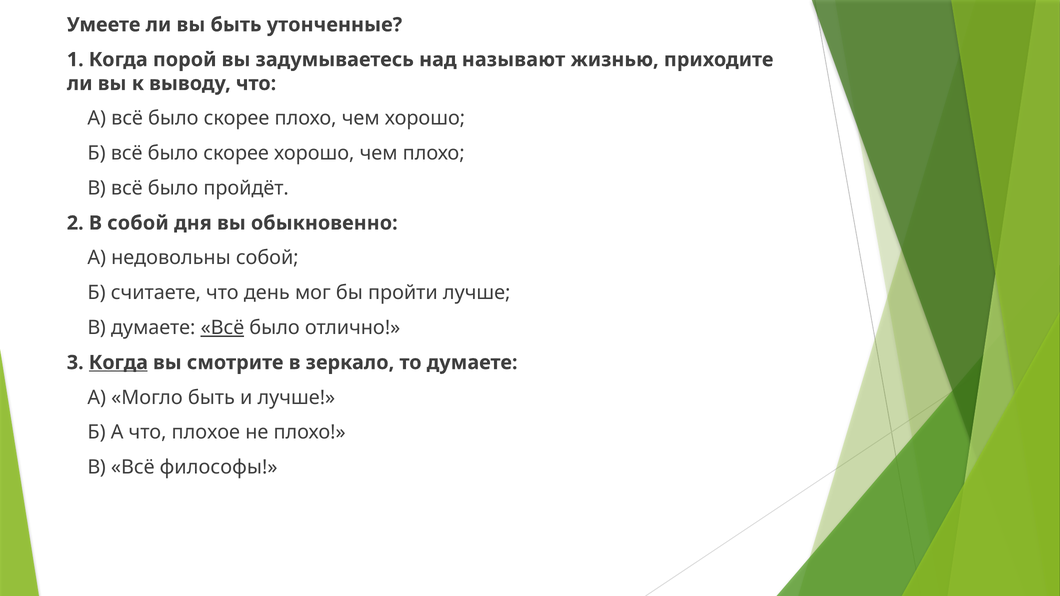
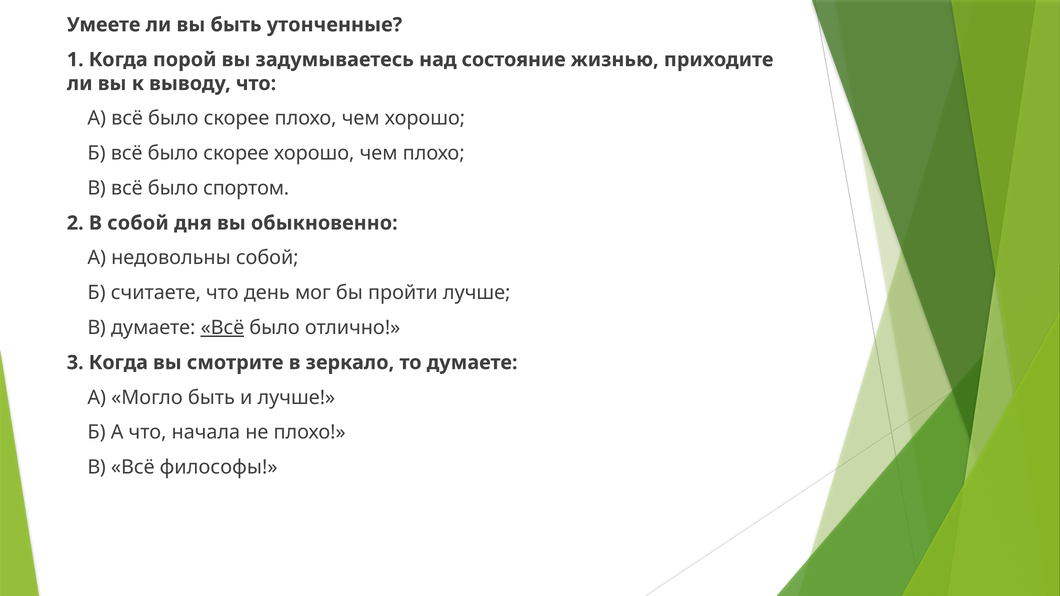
называют: называют -> состояние
пройдёт: пройдёт -> спортом
Когда at (118, 363) underline: present -> none
плохое: плохое -> начала
